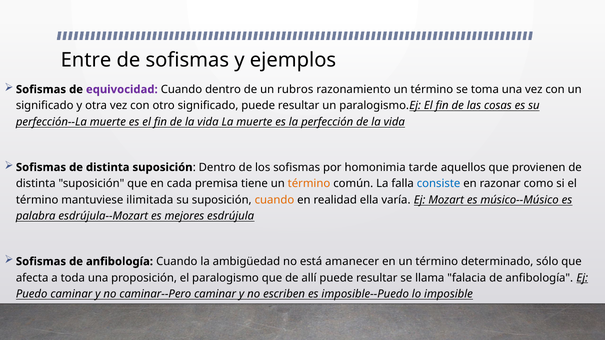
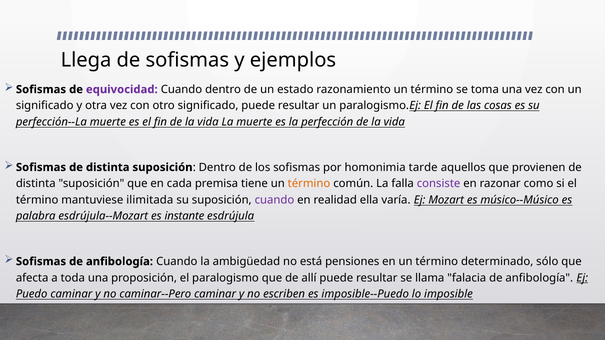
Entre: Entre -> Llega
rubros: rubros -> estado
consiste colour: blue -> purple
cuando at (274, 200) colour: orange -> purple
mejores: mejores -> instante
amanecer: amanecer -> pensiones
